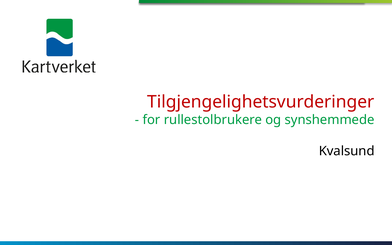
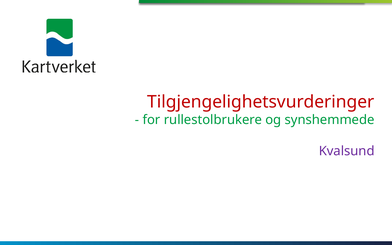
Kvalsund colour: black -> purple
